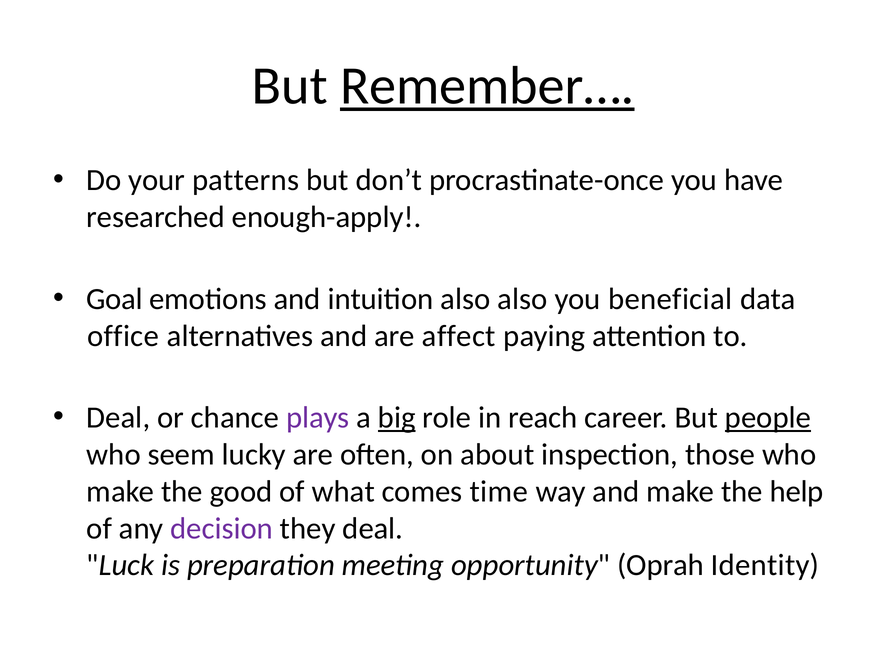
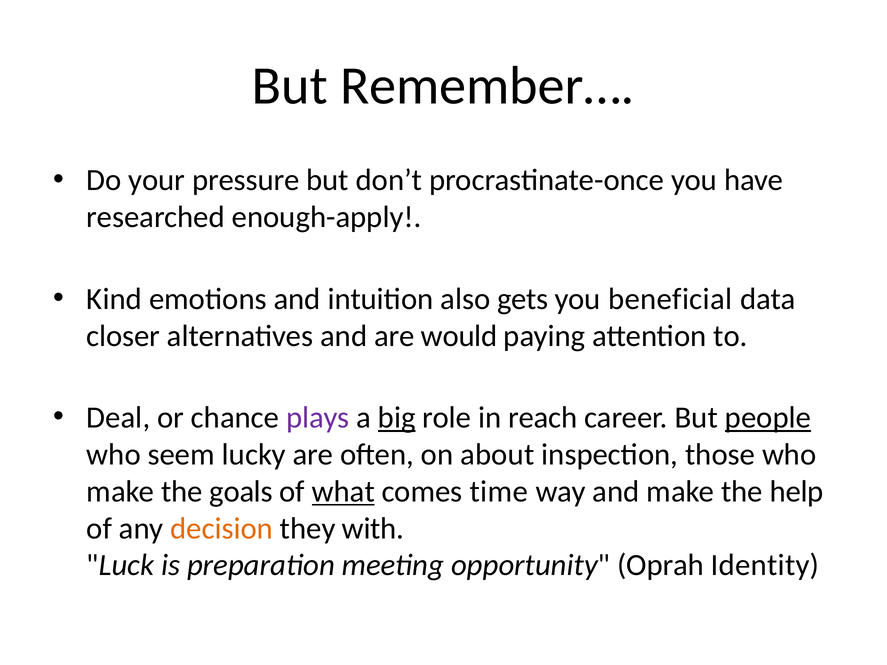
Remember… underline: present -> none
patterns: patterns -> pressure
Goal: Goal -> Kind
also also: also -> gets
office: office -> closer
affect: affect -> would
good: good -> goals
what underline: none -> present
decision colour: purple -> orange
they deal: deal -> with
